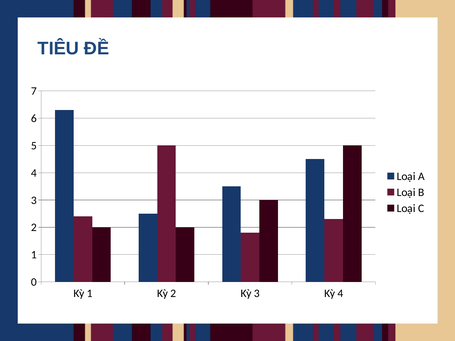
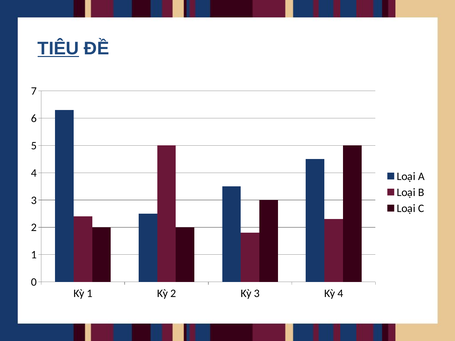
TIÊU underline: none -> present
